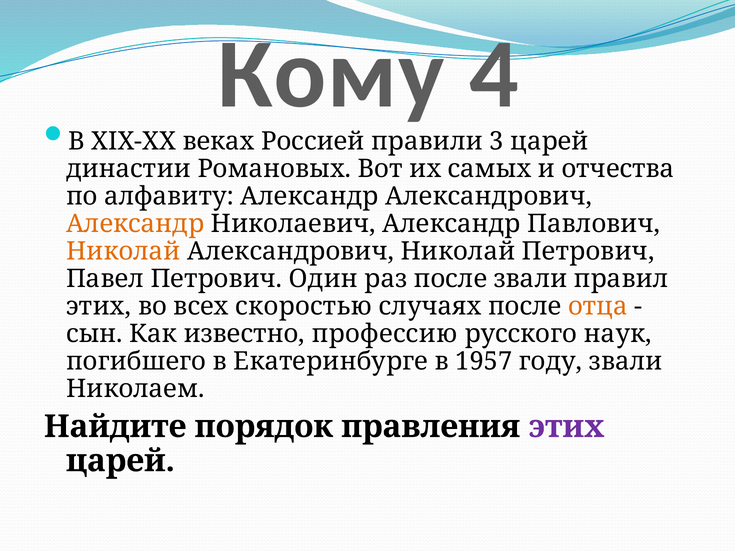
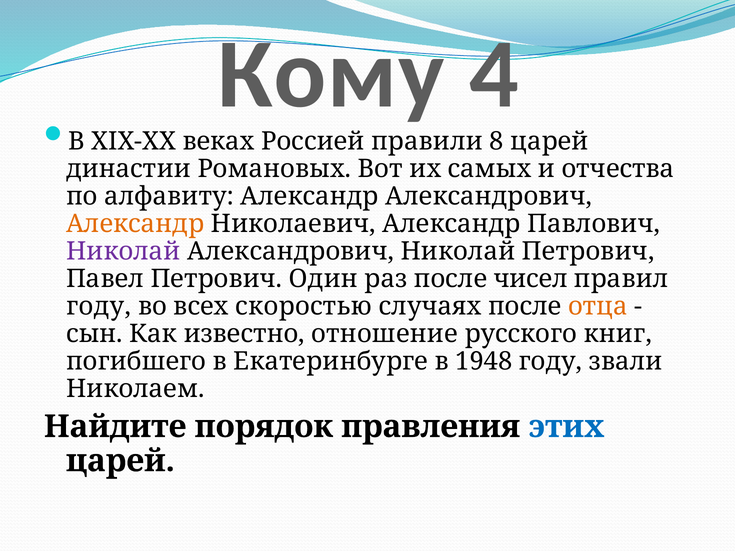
3: 3 -> 8
Николай at (123, 251) colour: orange -> purple
после звали: звали -> чисел
этих at (99, 307): этих -> году
профессию: профессию -> отношение
наук: наук -> книг
1957: 1957 -> 1948
этих at (566, 427) colour: purple -> blue
